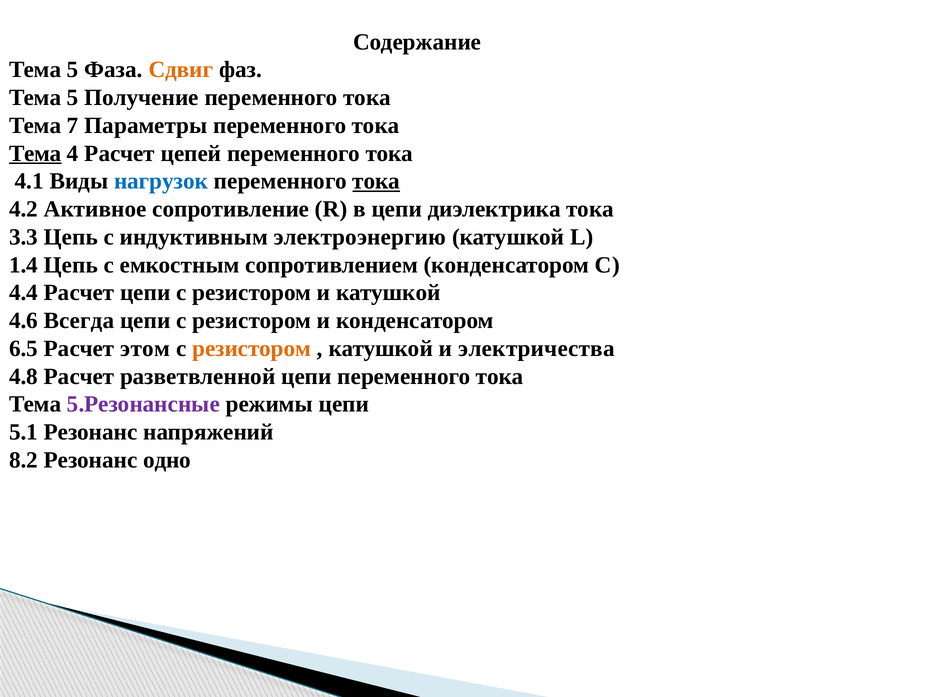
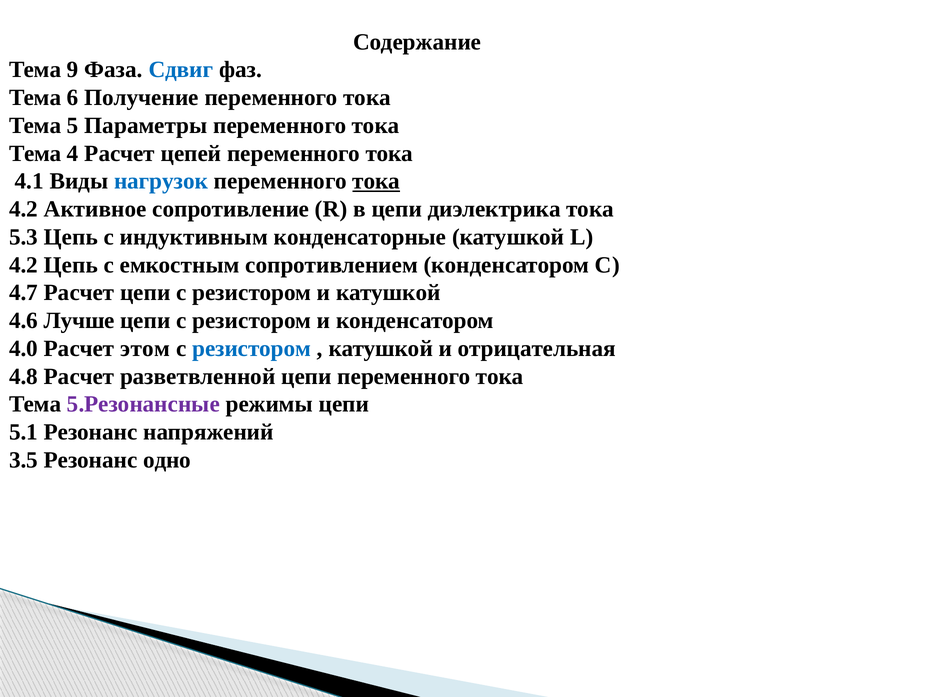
5 at (73, 70): 5 -> 9
Сдвиг colour: orange -> blue
5 at (73, 98): 5 -> 6
7: 7 -> 5
Тема at (35, 153) underline: present -> none
3.3: 3.3 -> 5.3
электроэнергию: электроэнергию -> конденсаторные
1.4 at (24, 265): 1.4 -> 4.2
4.4: 4.4 -> 4.7
Всегда: Всегда -> Лучше
6.5: 6.5 -> 4.0
резистором at (252, 348) colour: orange -> blue
электричества: электричества -> отрицательная
8.2: 8.2 -> 3.5
